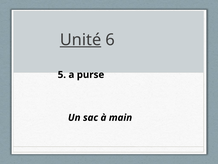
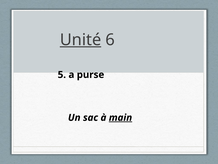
main underline: none -> present
